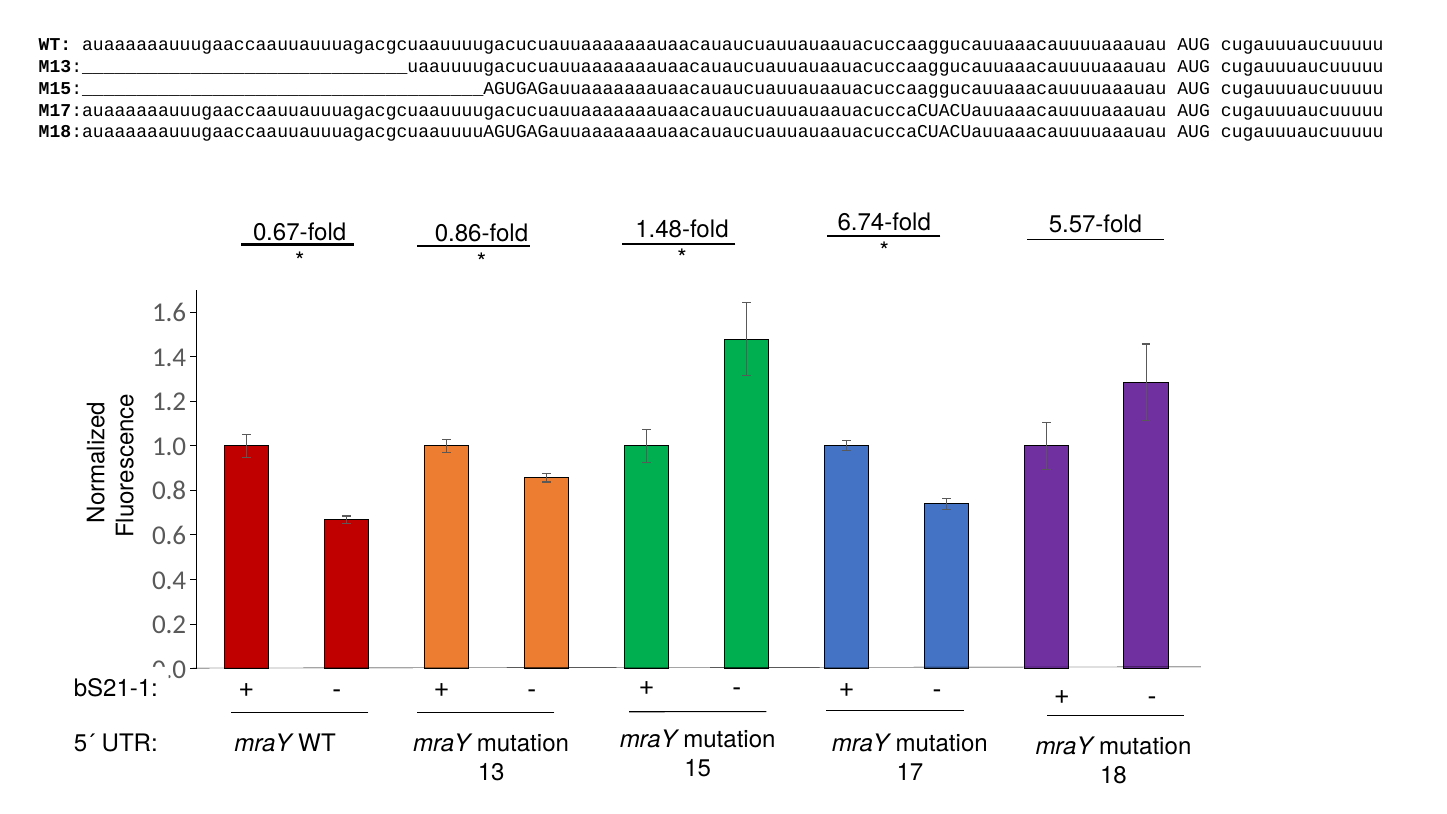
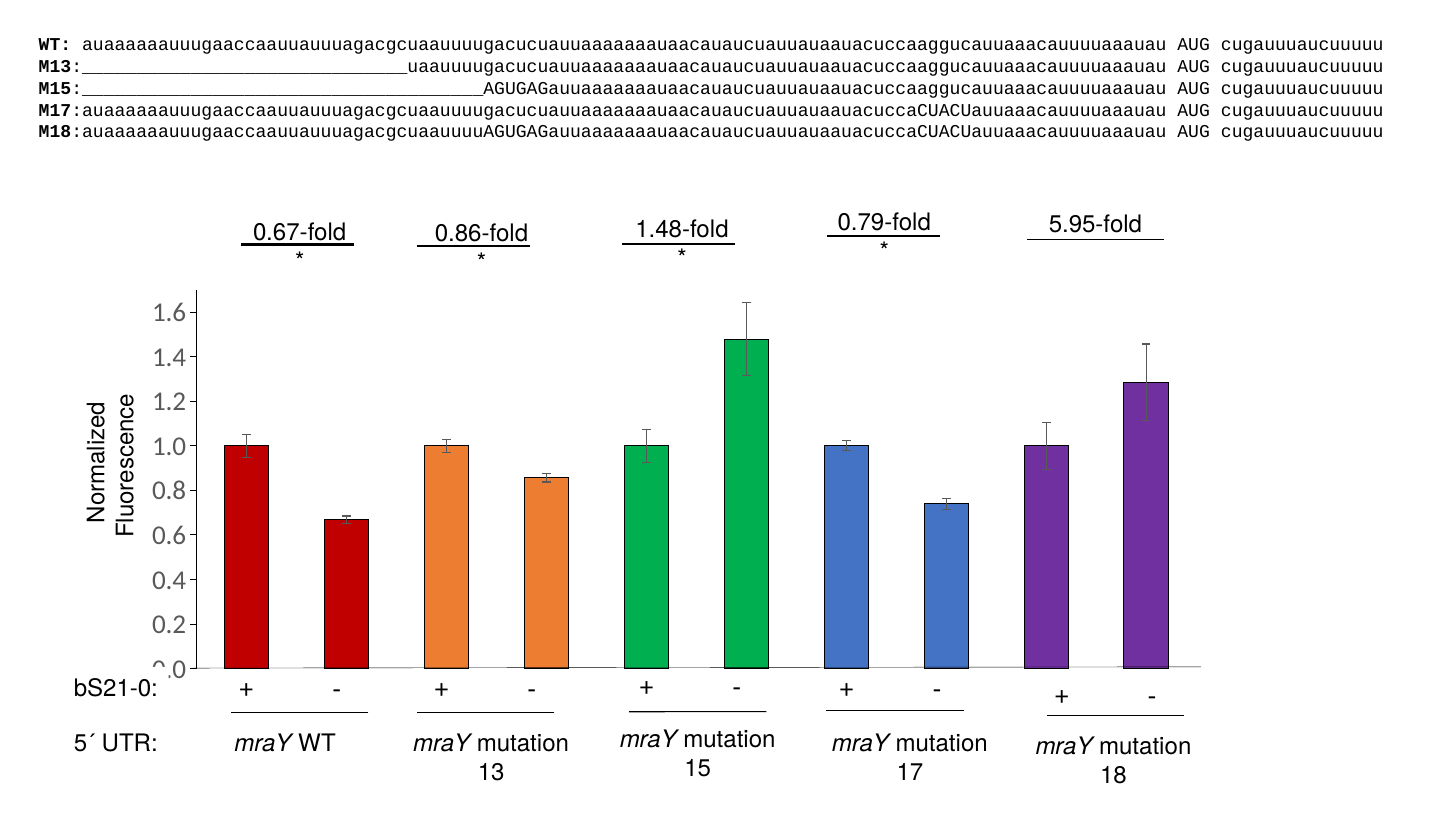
6.74-fold: 6.74-fold -> 0.79-fold
5.57-fold: 5.57-fold -> 5.95-fold
bS21-1: bS21-1 -> bS21-0
